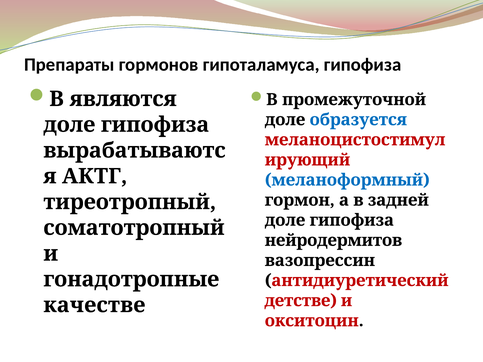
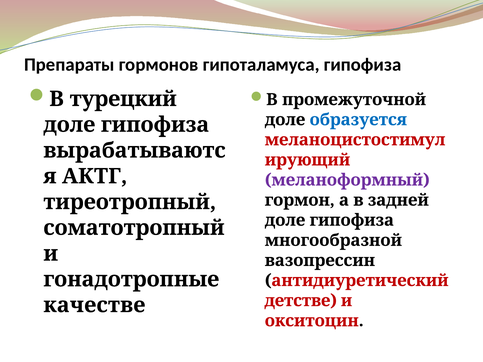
являются: являются -> турецкий
меланоформный colour: blue -> purple
нейродермитов: нейродермитов -> многообразной
